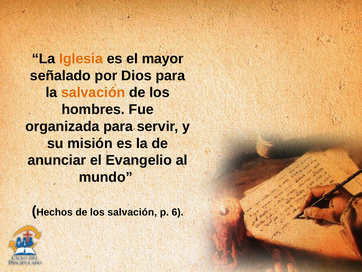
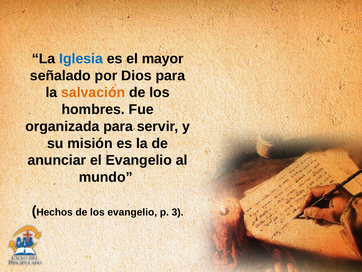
Iglesia colour: orange -> blue
los salvación: salvación -> evangelio
6: 6 -> 3
